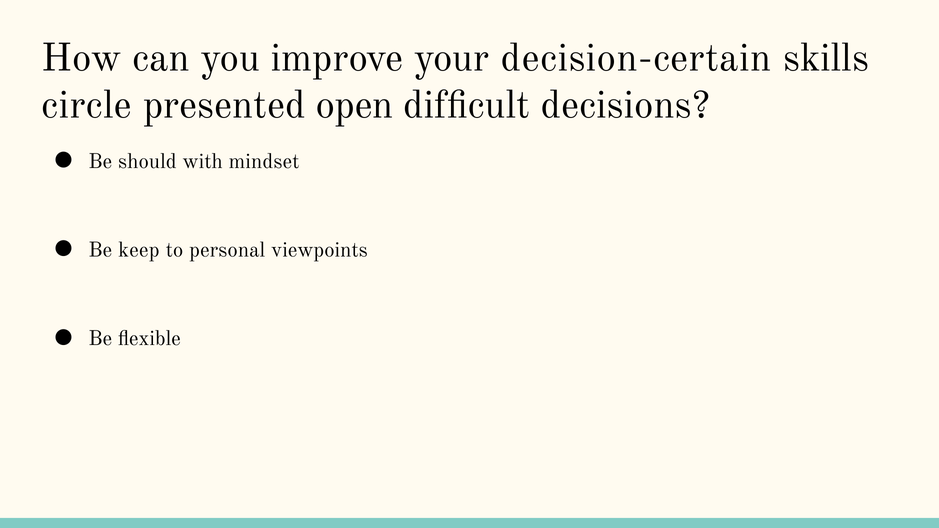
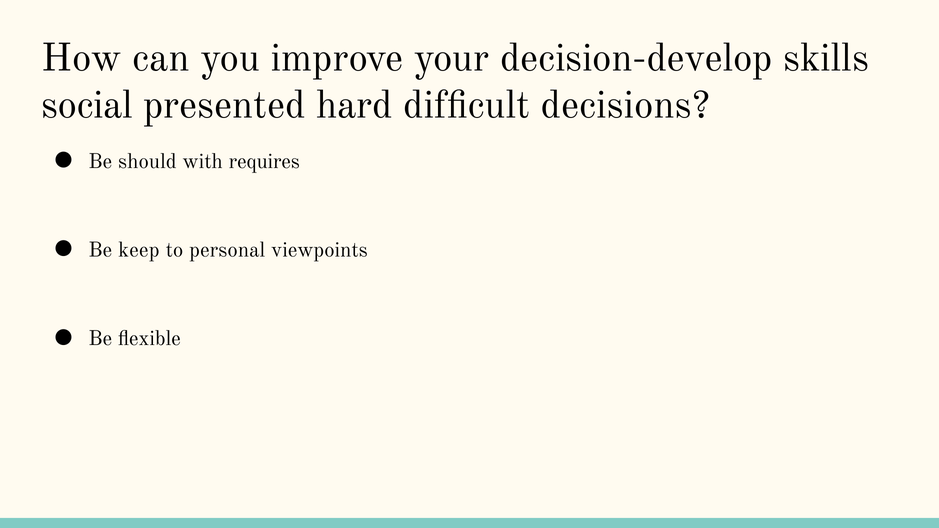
decision-certain: decision-certain -> decision-develop
circle: circle -> social
open: open -> hard
mindset: mindset -> requires
